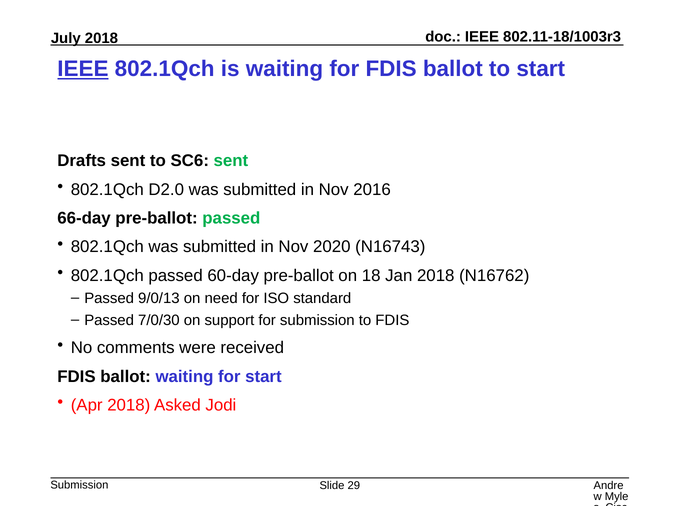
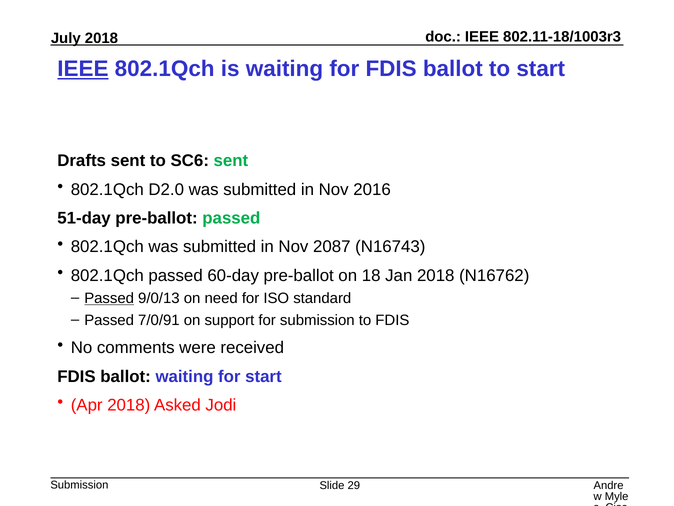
66-day: 66-day -> 51-day
2020: 2020 -> 2087
Passed at (109, 298) underline: none -> present
7/0/30: 7/0/30 -> 7/0/91
